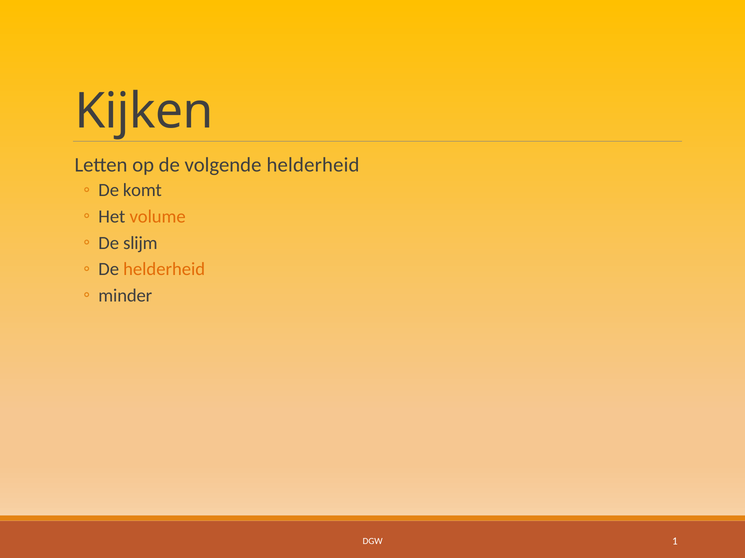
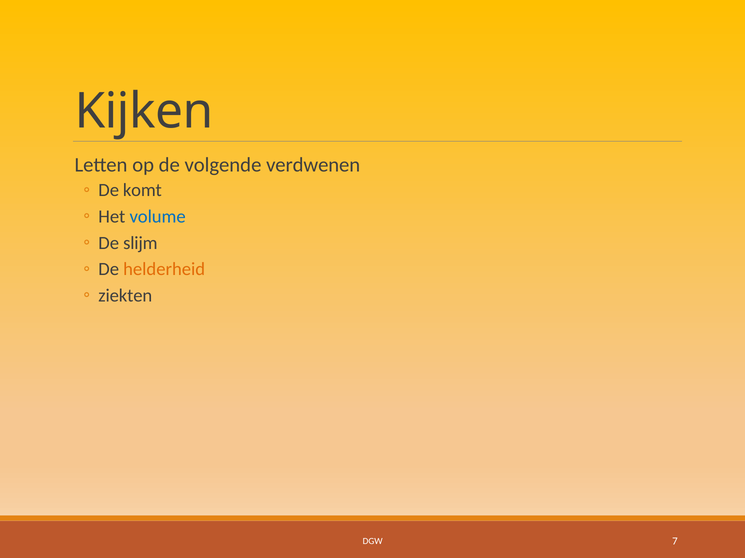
volgende helderheid: helderheid -> verdwenen
volume colour: orange -> blue
minder: minder -> ziekten
1: 1 -> 7
